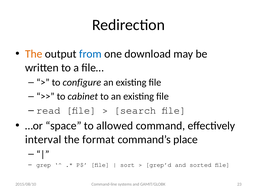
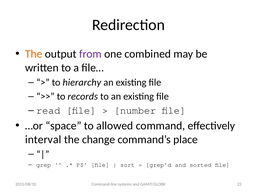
from colour: blue -> purple
download: download -> combined
configure: configure -> hierarchy
cabinet: cabinet -> records
search: search -> number
format: format -> change
